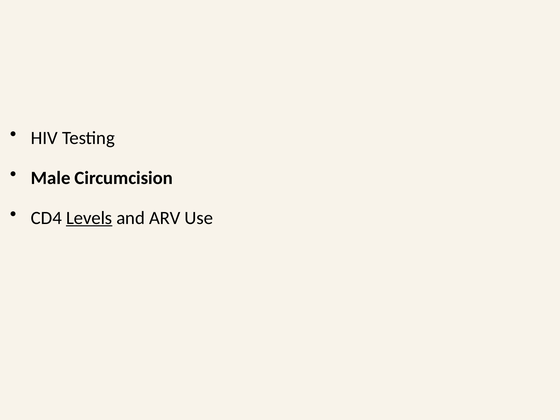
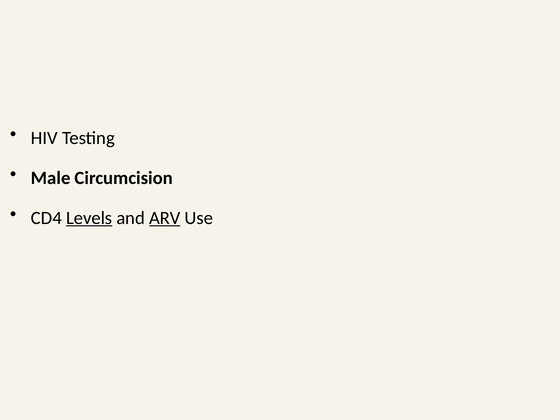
ARV underline: none -> present
